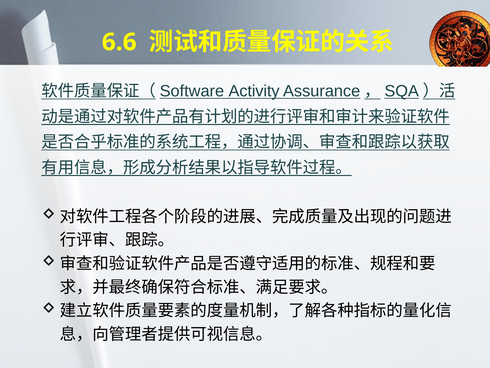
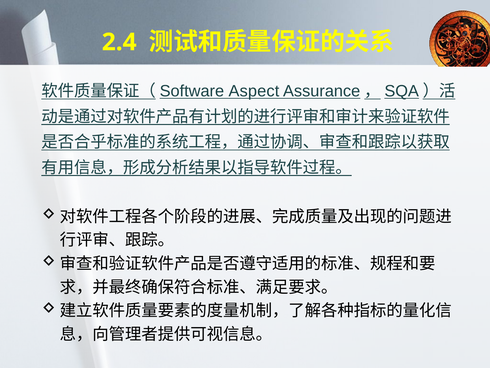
6.6: 6.6 -> 2.4
Activity: Activity -> Aspect
